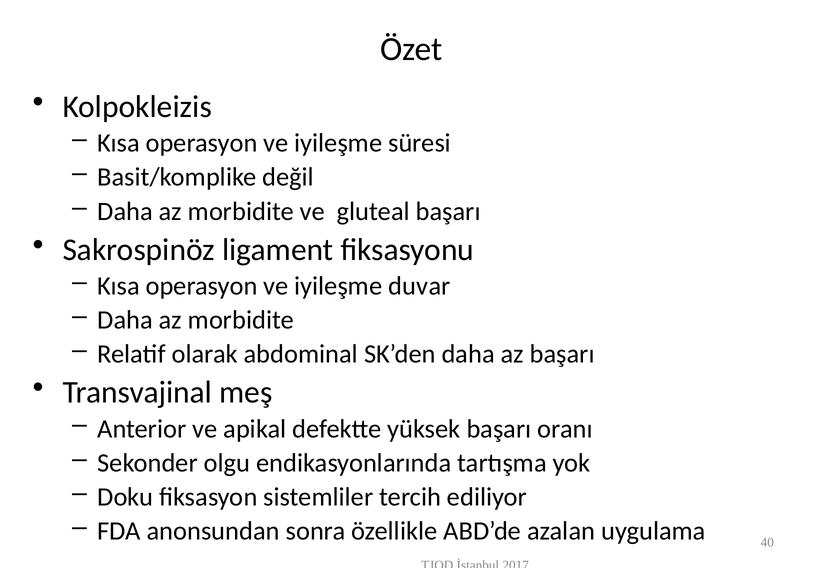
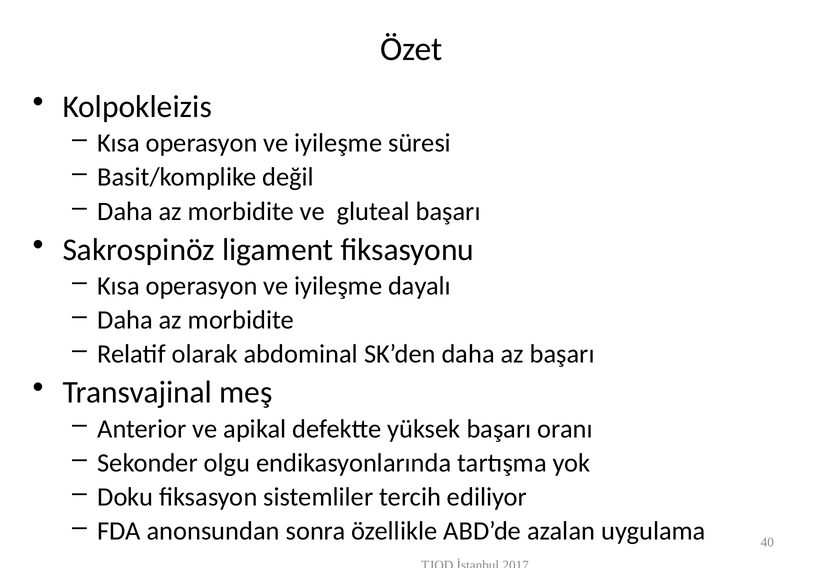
duvar: duvar -> dayalı
